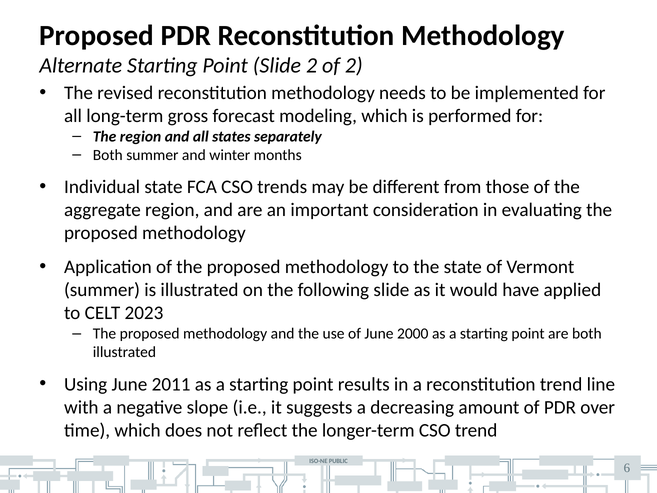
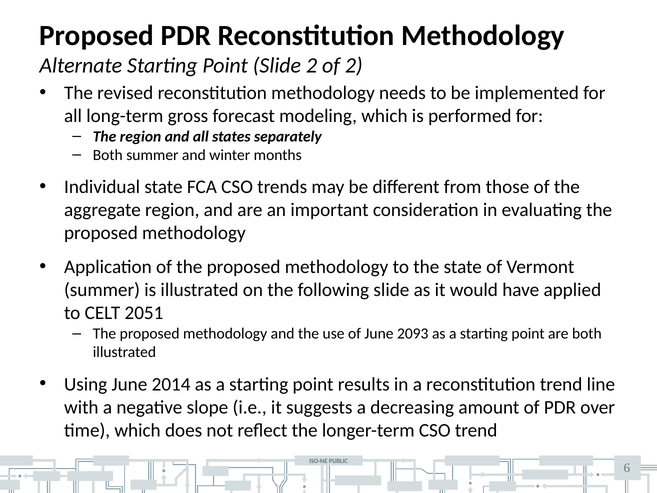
2023: 2023 -> 2051
2000: 2000 -> 2093
2011: 2011 -> 2014
